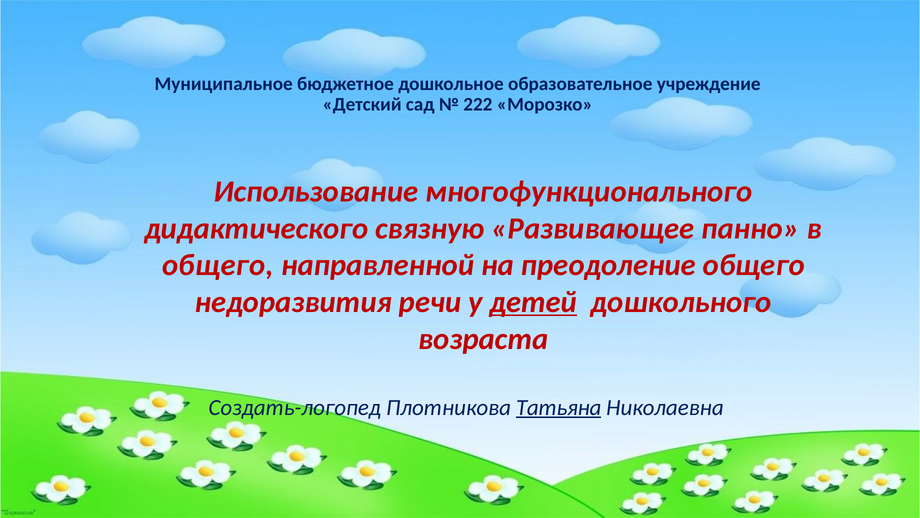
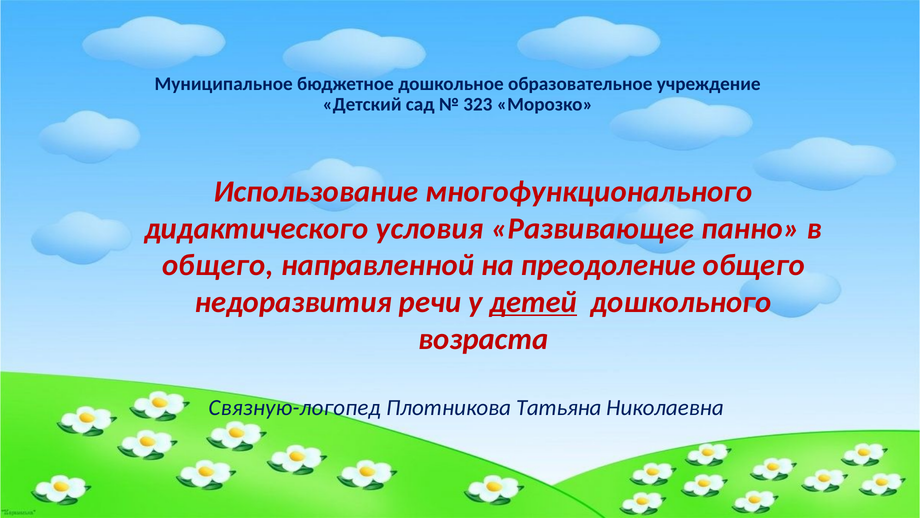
222: 222 -> 323
связную: связную -> условия
Создать-логопед: Создать-логопед -> Связную-логопед
Татьяна underline: present -> none
